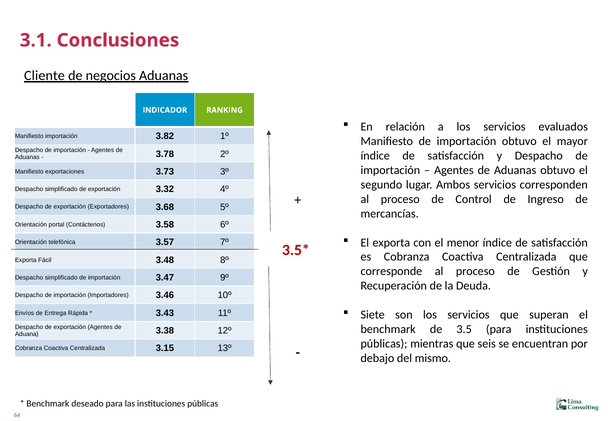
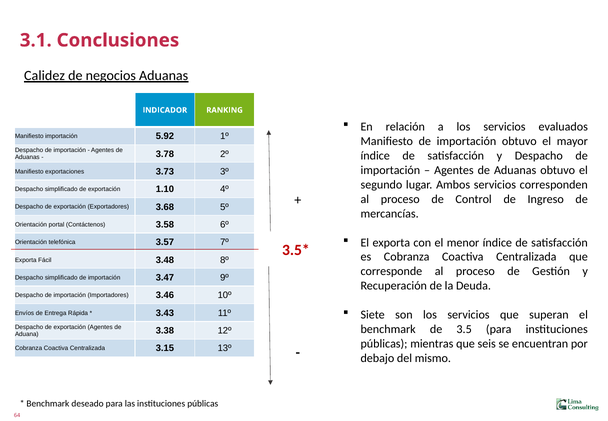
Cliente: Cliente -> Calidez
3.82: 3.82 -> 5.92
3.32: 3.32 -> 1.10
